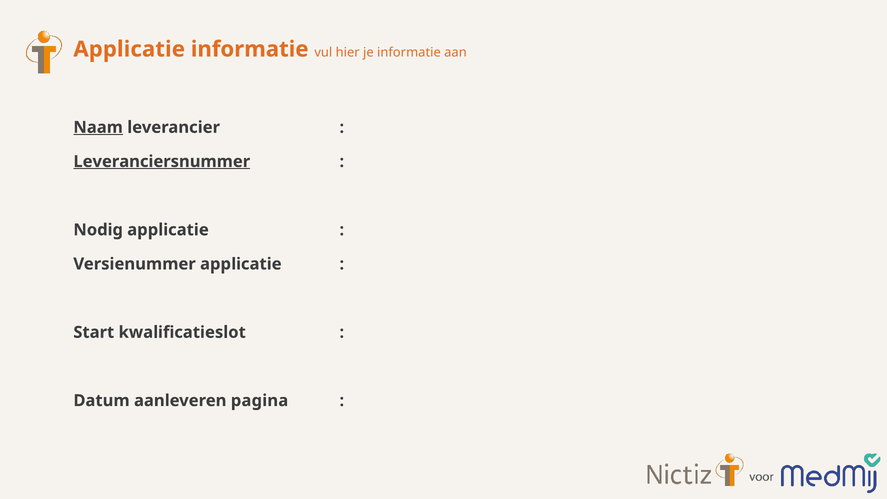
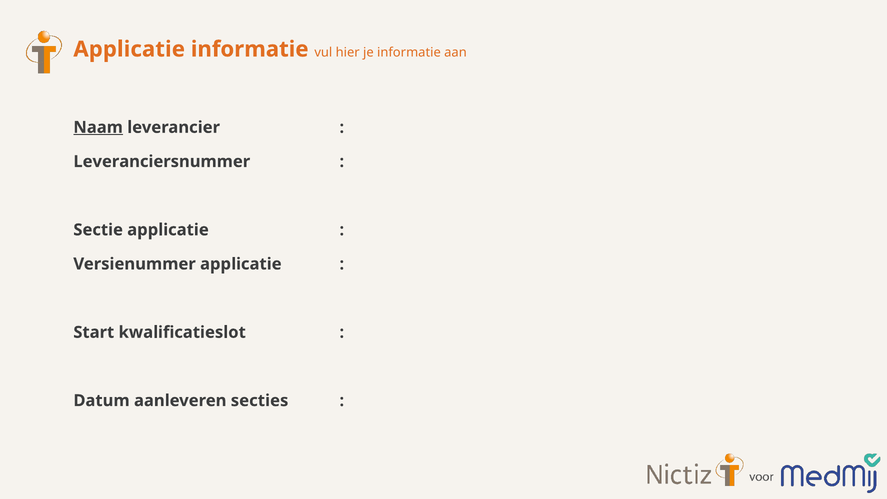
Leveranciersnummer underline: present -> none
Nodig: Nodig -> Sectie
pagina: pagina -> secties
